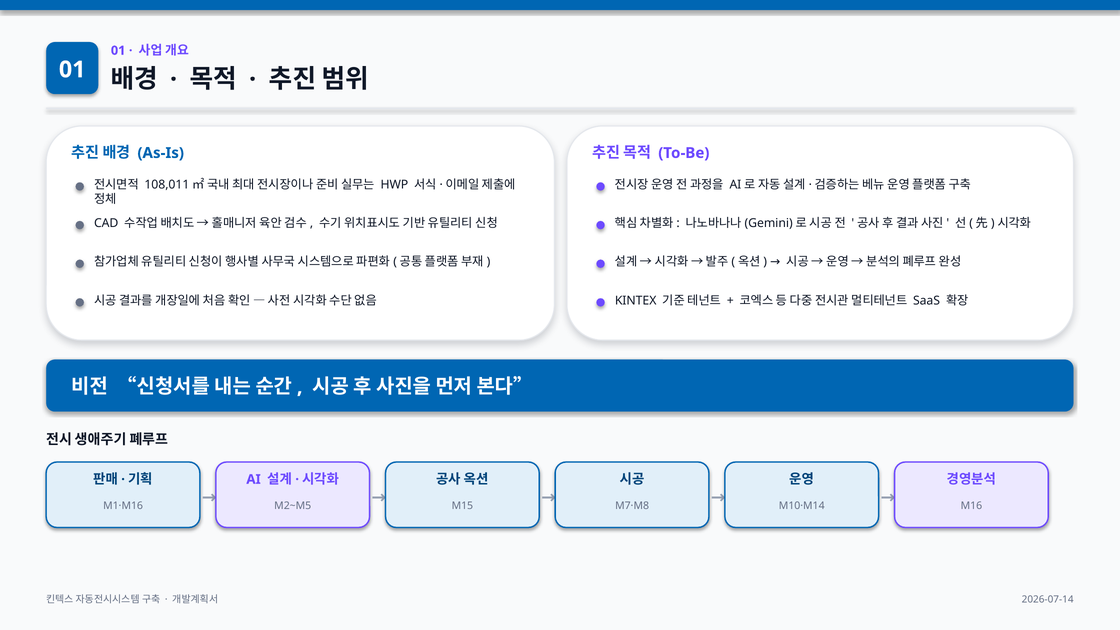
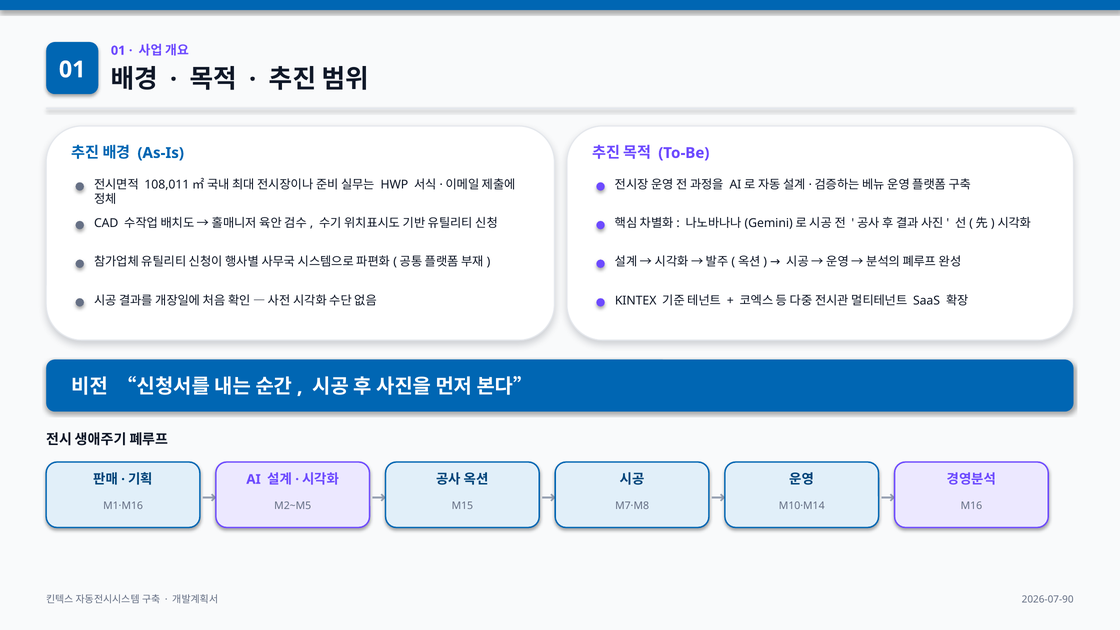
2026-07-14: 2026-07-14 -> 2026-07-90
